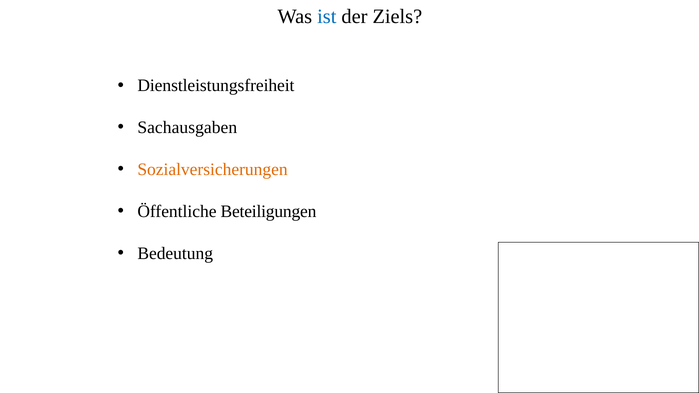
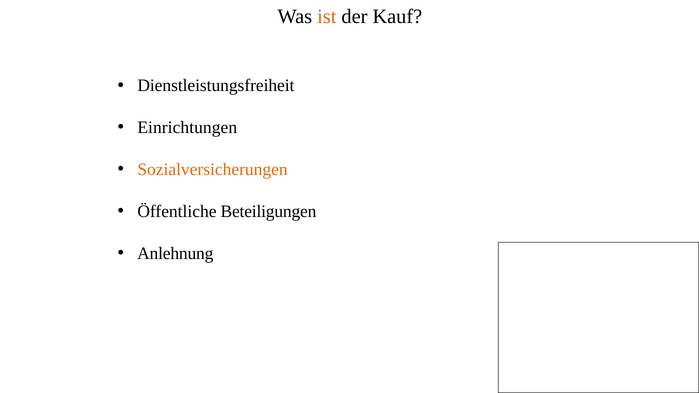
ist colour: blue -> orange
Ziels: Ziels -> Kauf
Sachausgaben: Sachausgaben -> Einrichtungen
Bedeutung: Bedeutung -> Anlehnung
